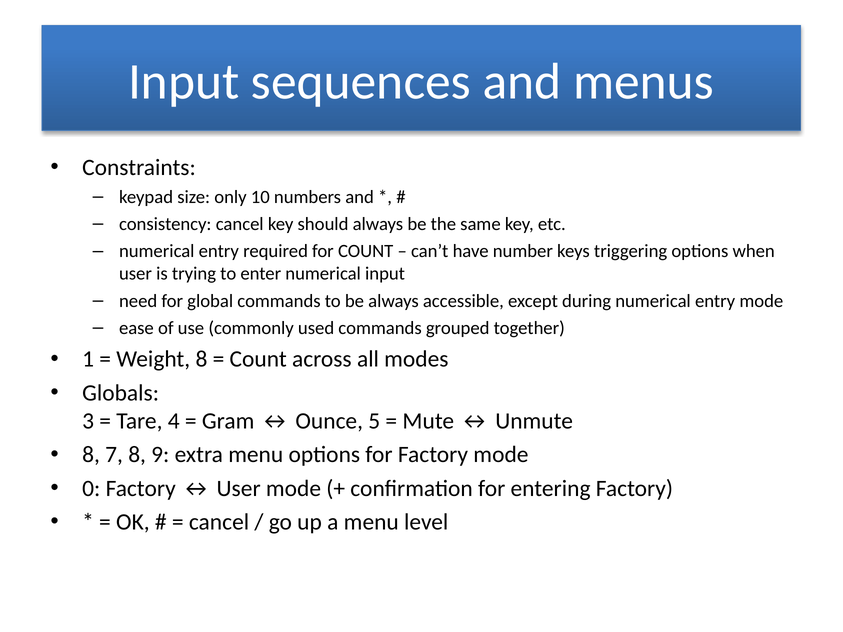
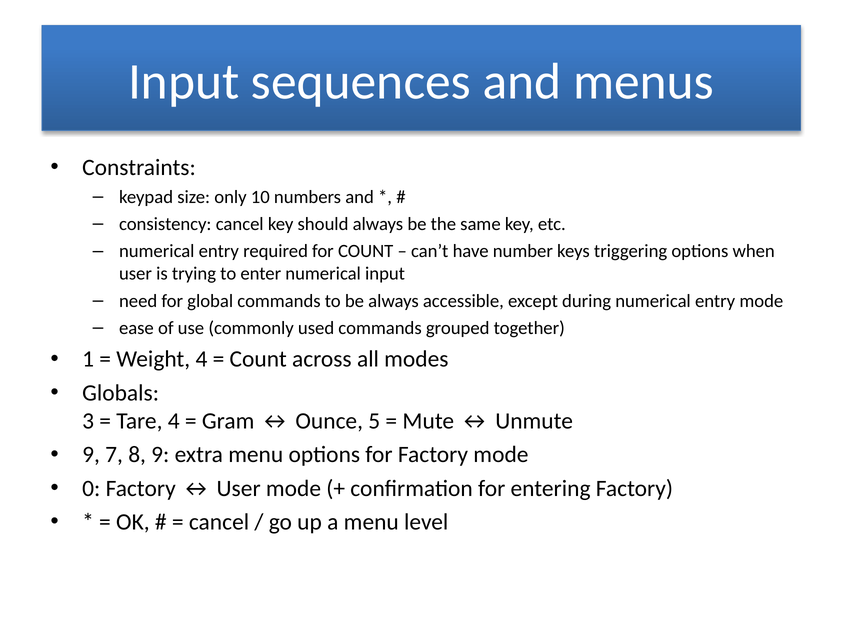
Weight 8: 8 -> 4
8 at (91, 455): 8 -> 9
